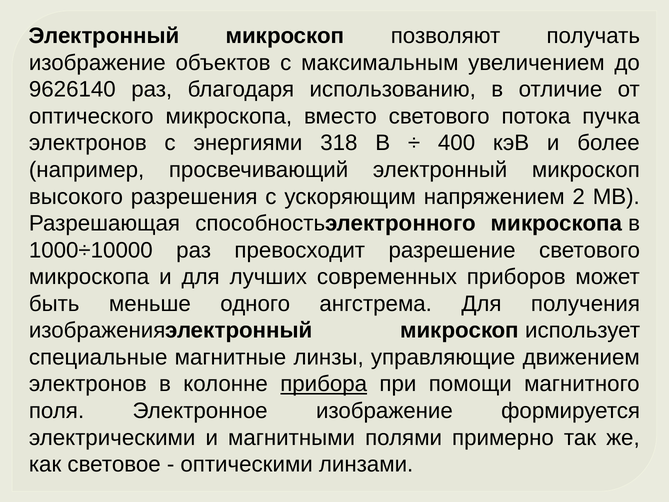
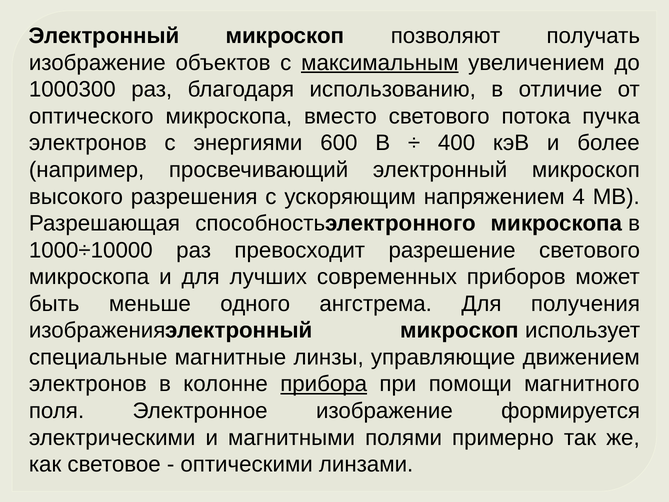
максимальным underline: none -> present
9626140: 9626140 -> 1000300
318: 318 -> 600
2: 2 -> 4
